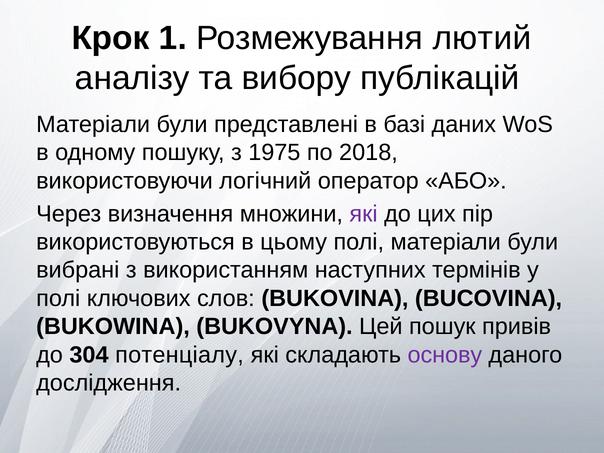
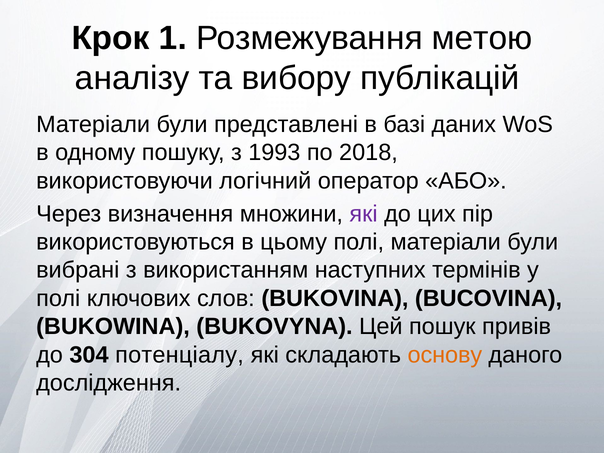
лютий: лютий -> метою
1975: 1975 -> 1993
основу colour: purple -> orange
